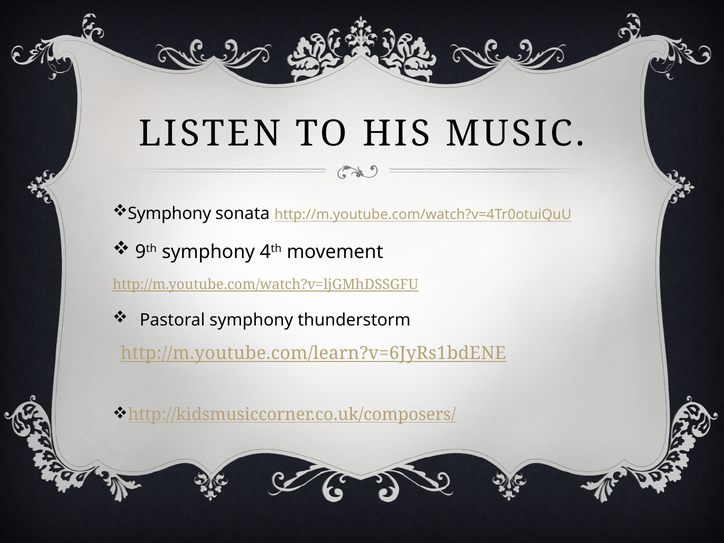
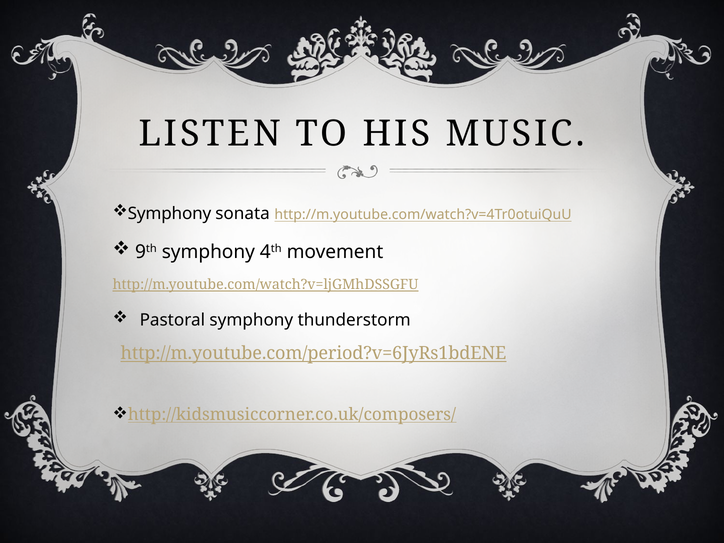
http://m.youtube.com/learn?v=6JyRs1bdENE: http://m.youtube.com/learn?v=6JyRs1bdENE -> http://m.youtube.com/period?v=6JyRs1bdENE
